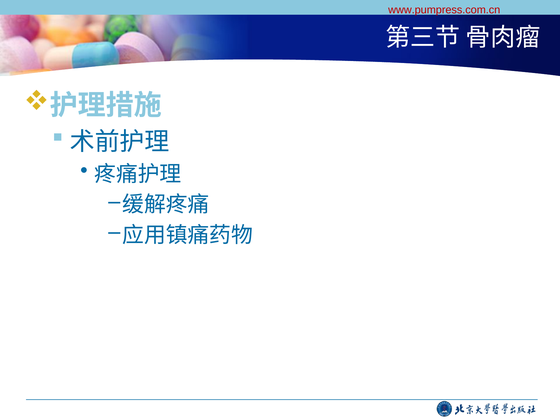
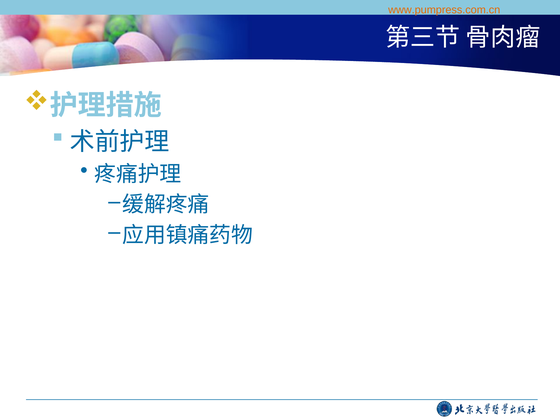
www.pumpress.com.cn colour: red -> orange
